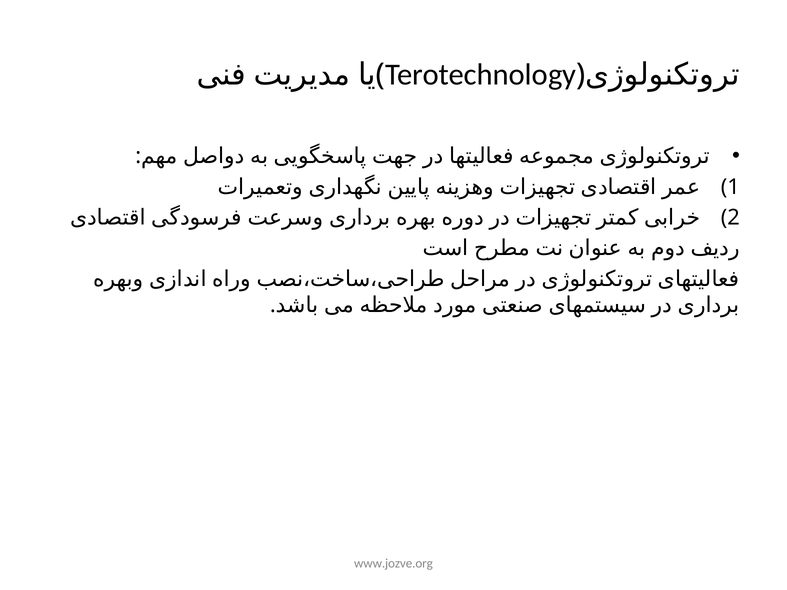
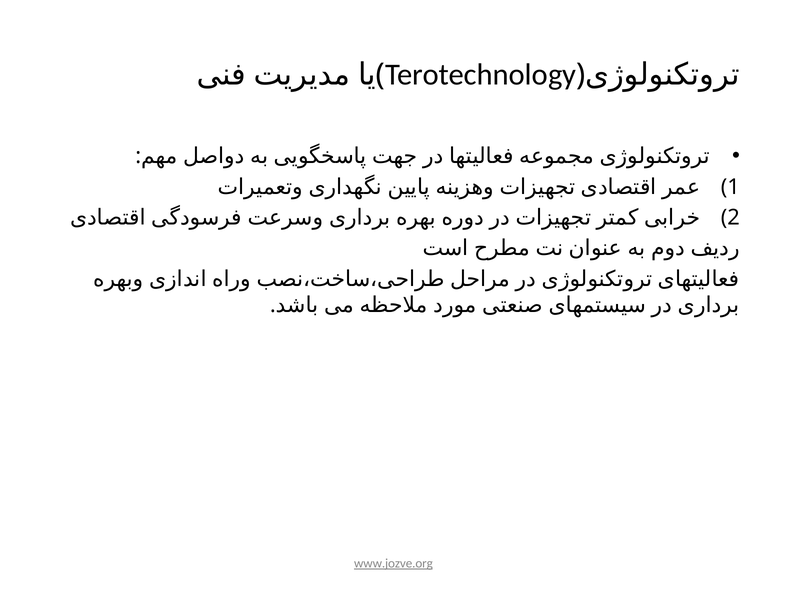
www.jozve.org underline: none -> present
